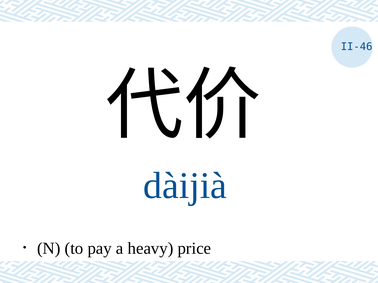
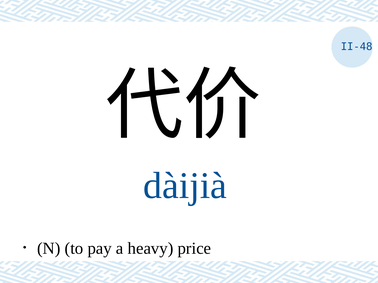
II-46: II-46 -> II-48
